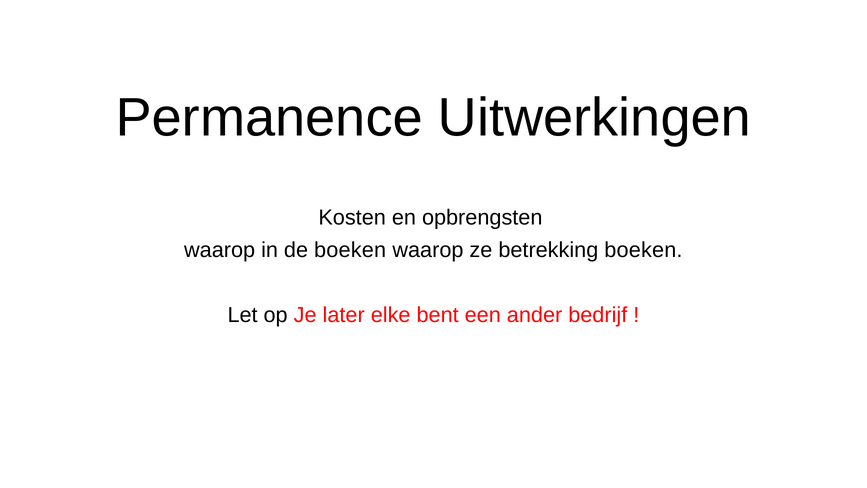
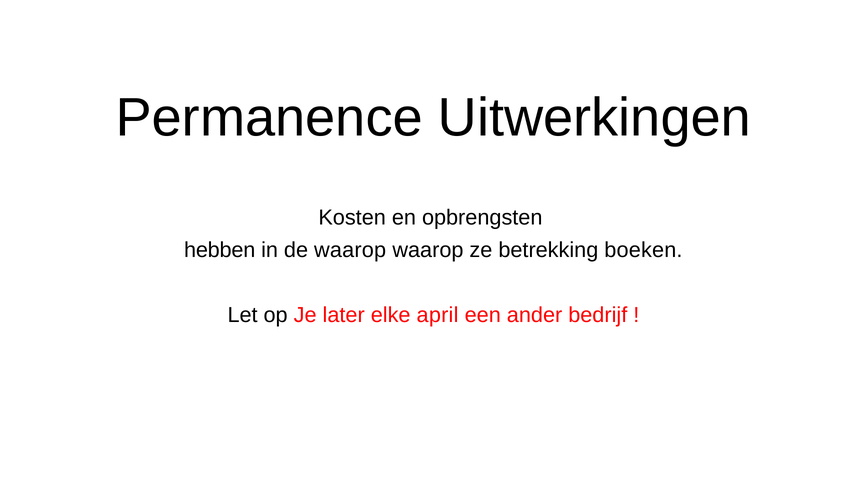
waarop at (220, 250): waarop -> hebben
de boeken: boeken -> waarop
bent: bent -> april
